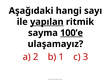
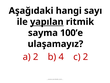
100’e underline: present -> none
1: 1 -> 4
c 3: 3 -> 2
